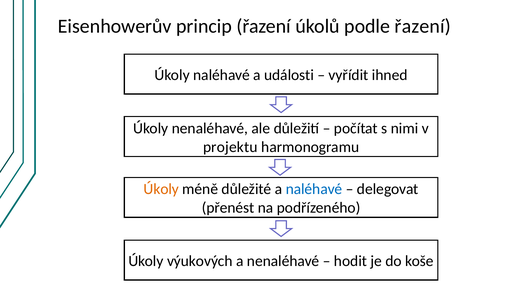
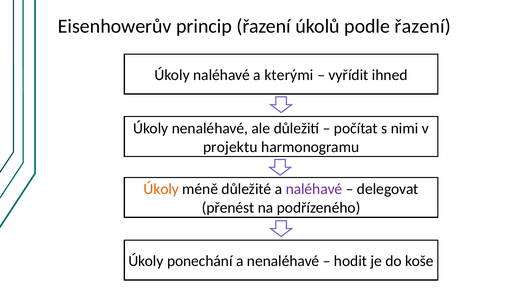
události: události -> kterými
naléhavé at (314, 189) colour: blue -> purple
výukových: výukových -> ponechání
